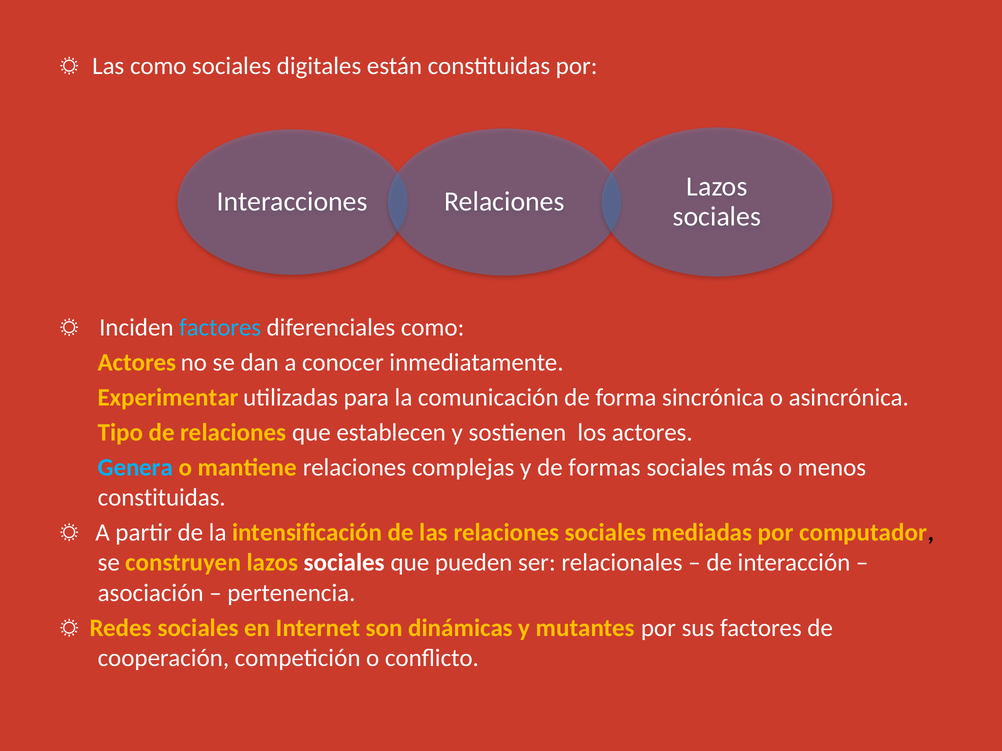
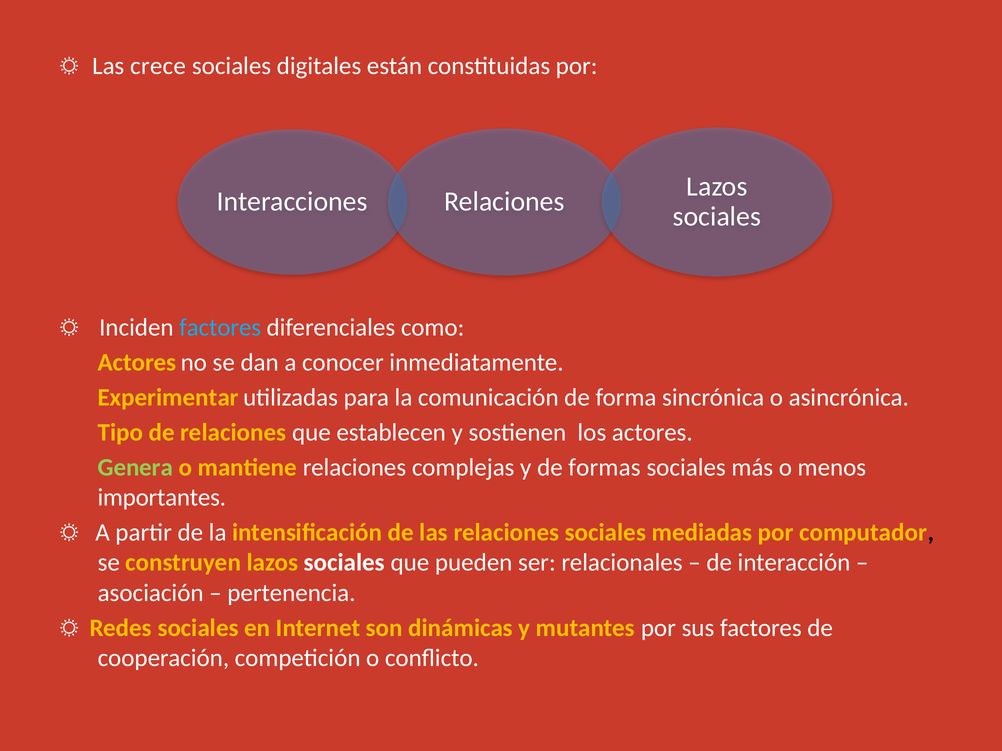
Las como: como -> crece
Genera colour: light blue -> light green
constituidas at (162, 498): constituidas -> importantes
